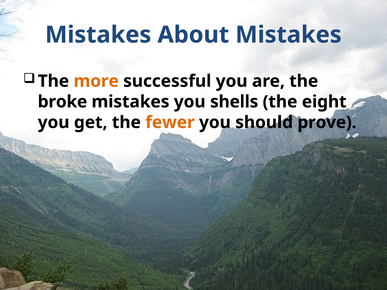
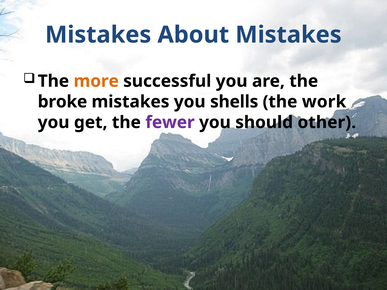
eight: eight -> work
fewer colour: orange -> purple
prove: prove -> other
